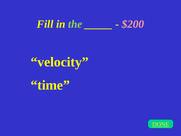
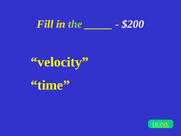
$200 colour: pink -> white
